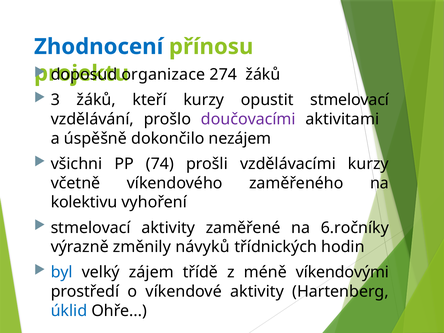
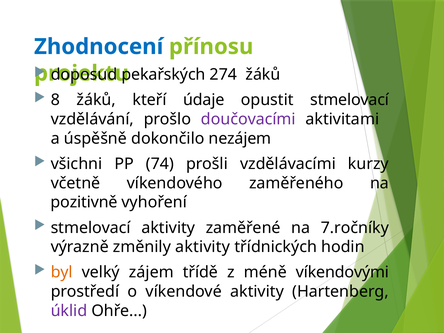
organizace: organizace -> pekařských
3: 3 -> 8
kteří kurzy: kurzy -> údaje
kolektivu: kolektivu -> pozitivně
6.ročníky: 6.ročníky -> 7.ročníky
změnily návyků: návyků -> aktivity
byl colour: blue -> orange
úklid colour: blue -> purple
